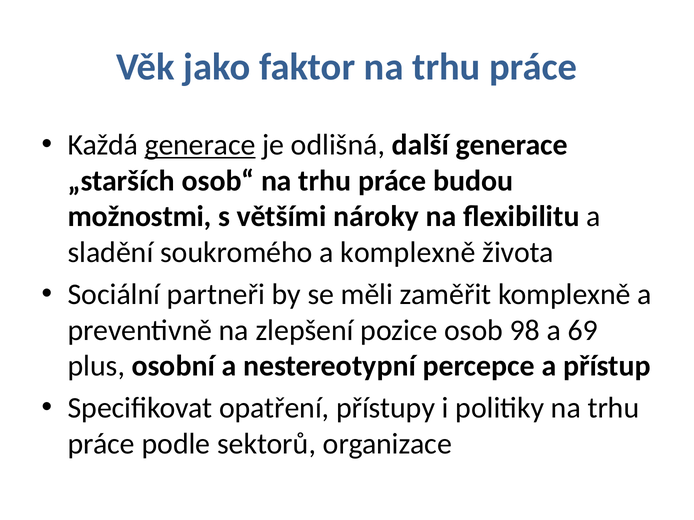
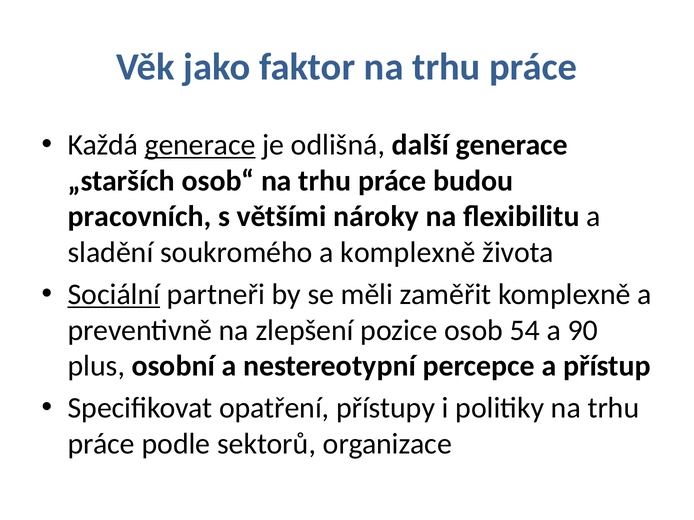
možnostmi: možnostmi -> pracovních
Sociální underline: none -> present
98: 98 -> 54
69: 69 -> 90
